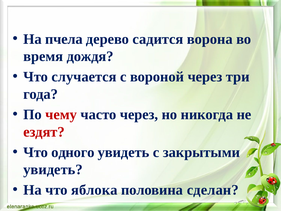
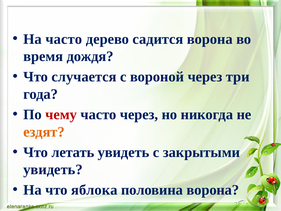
На пчела: пчела -> часто
ездят colour: red -> orange
одного: одного -> летать
половина сделан: сделан -> ворона
